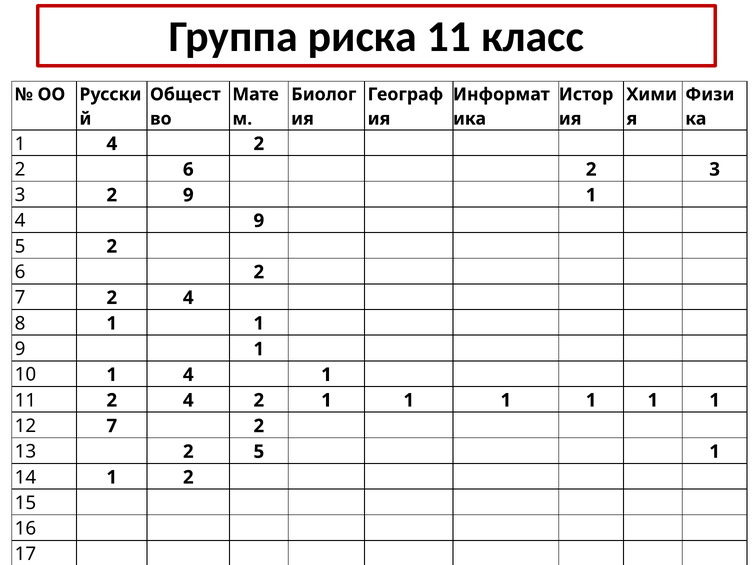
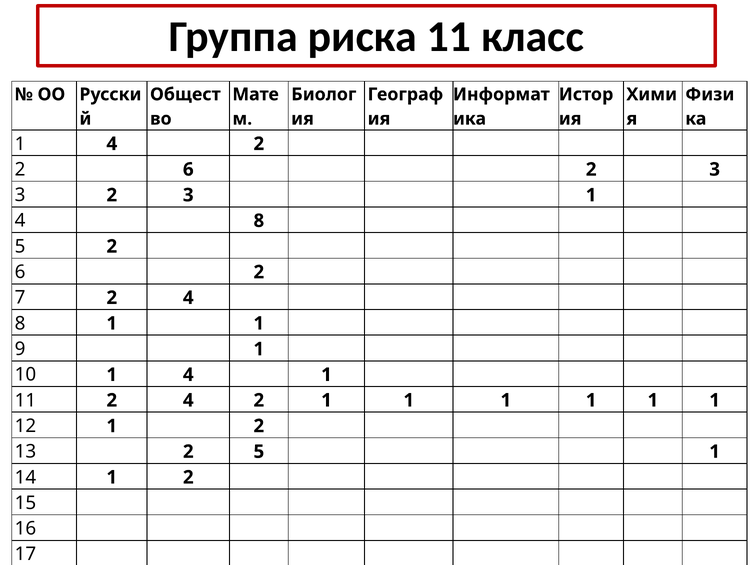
3 2 9: 9 -> 3
9 at (259, 221): 9 -> 8
12 7: 7 -> 1
